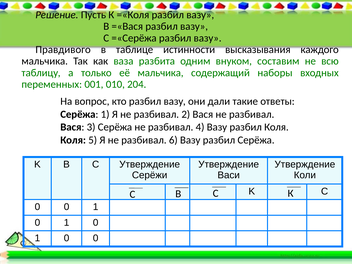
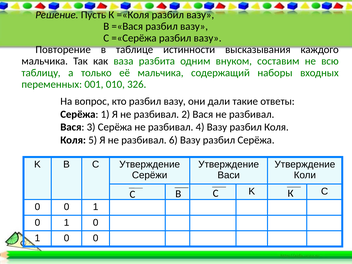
Правдивого: Правдивого -> Повторение
204: 204 -> 326
